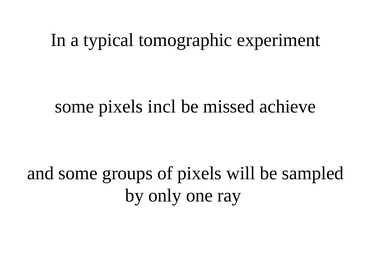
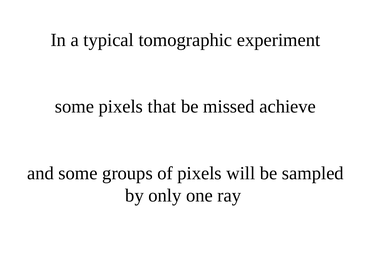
incl: incl -> that
